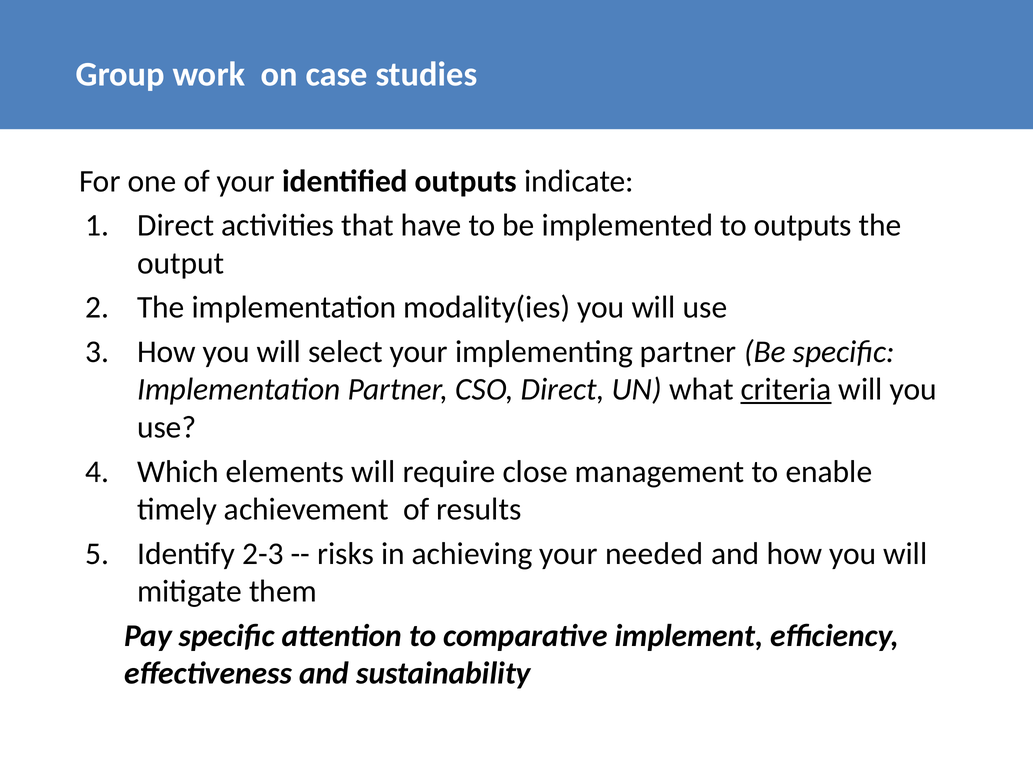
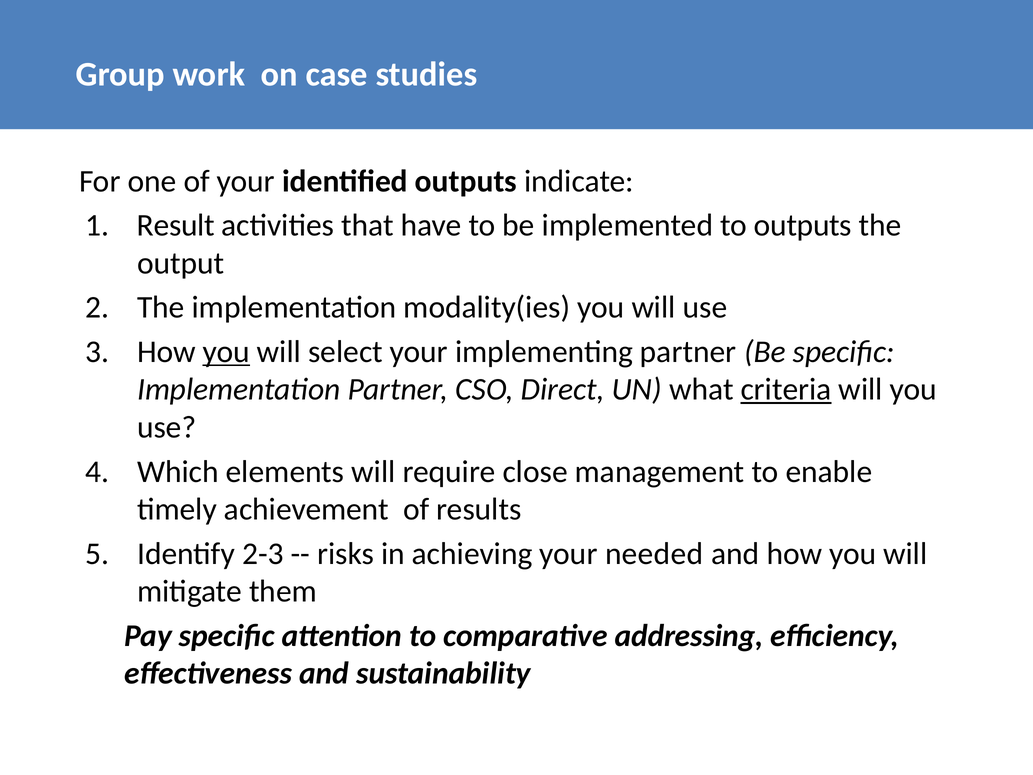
Direct at (176, 225): Direct -> Result
you at (226, 352) underline: none -> present
implement: implement -> addressing
